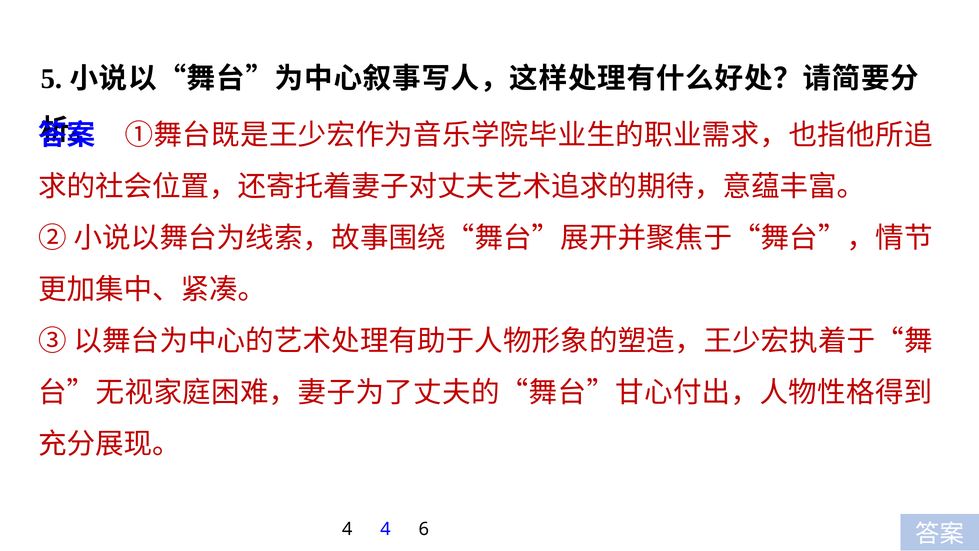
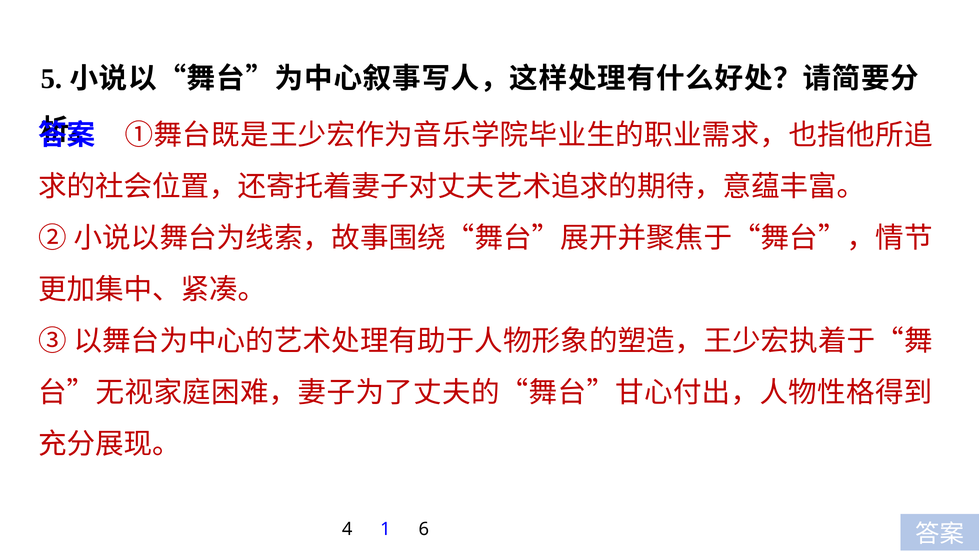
4 4: 4 -> 1
